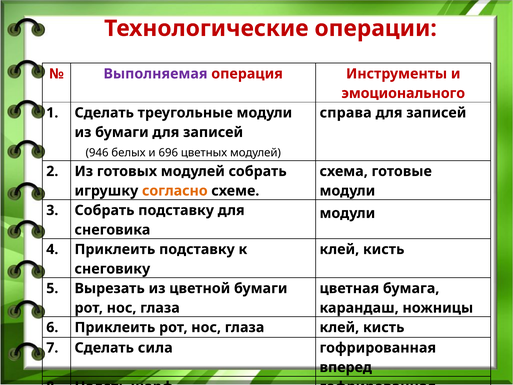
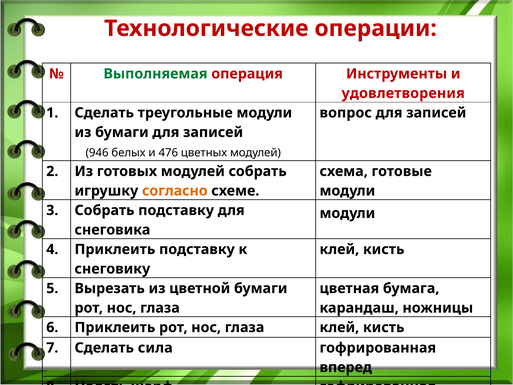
Выполняемая colour: purple -> green
эмоционального: эмоционального -> удовлетворения
справа: справа -> вопрос
696: 696 -> 476
